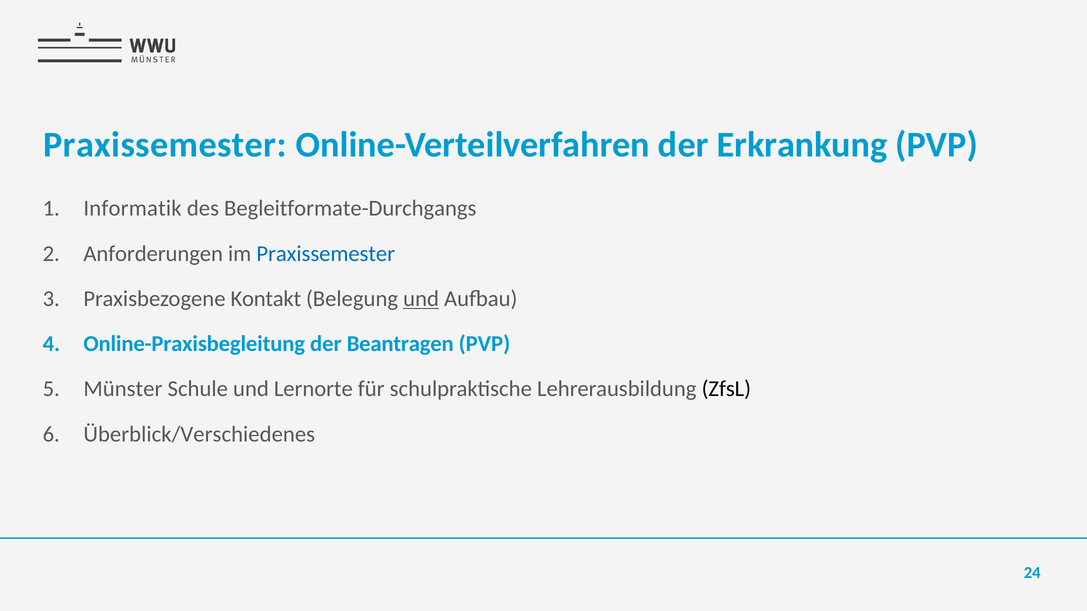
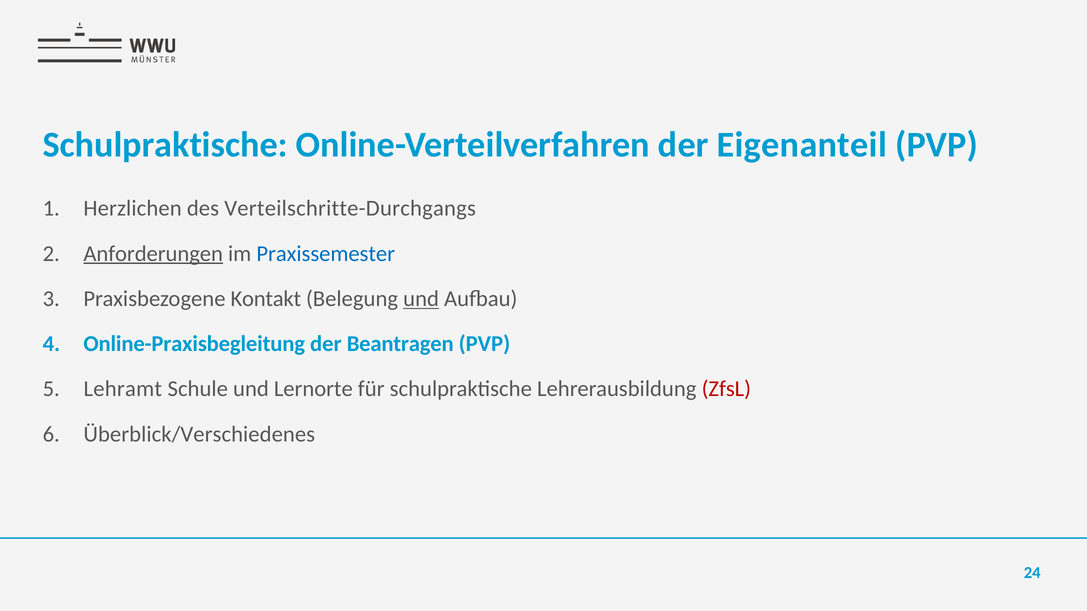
Praxissemester at (165, 145): Praxissemester -> Schulpraktische
Erkrankung: Erkrankung -> Eigenanteil
Informatik: Informatik -> Herzlichen
Begleitformate-Durchgangs: Begleitformate-Durchgangs -> Verteilschritte-Durchgangs
Anforderungen underline: none -> present
Münster: Münster -> Lehramt
ZfsL colour: black -> red
